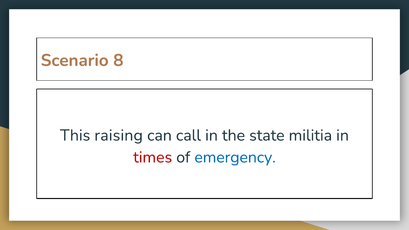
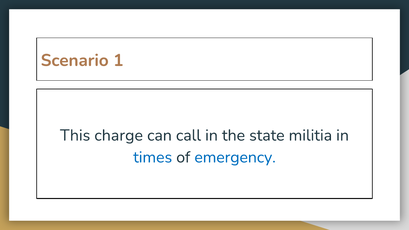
8: 8 -> 1
raising: raising -> charge
times colour: red -> blue
